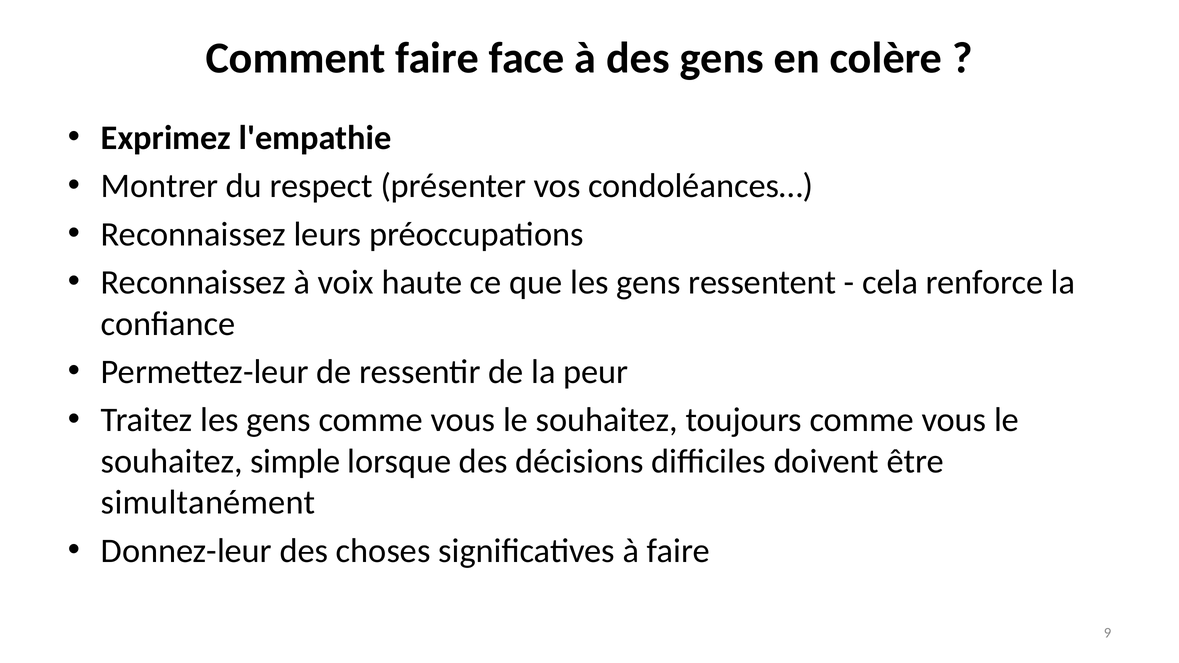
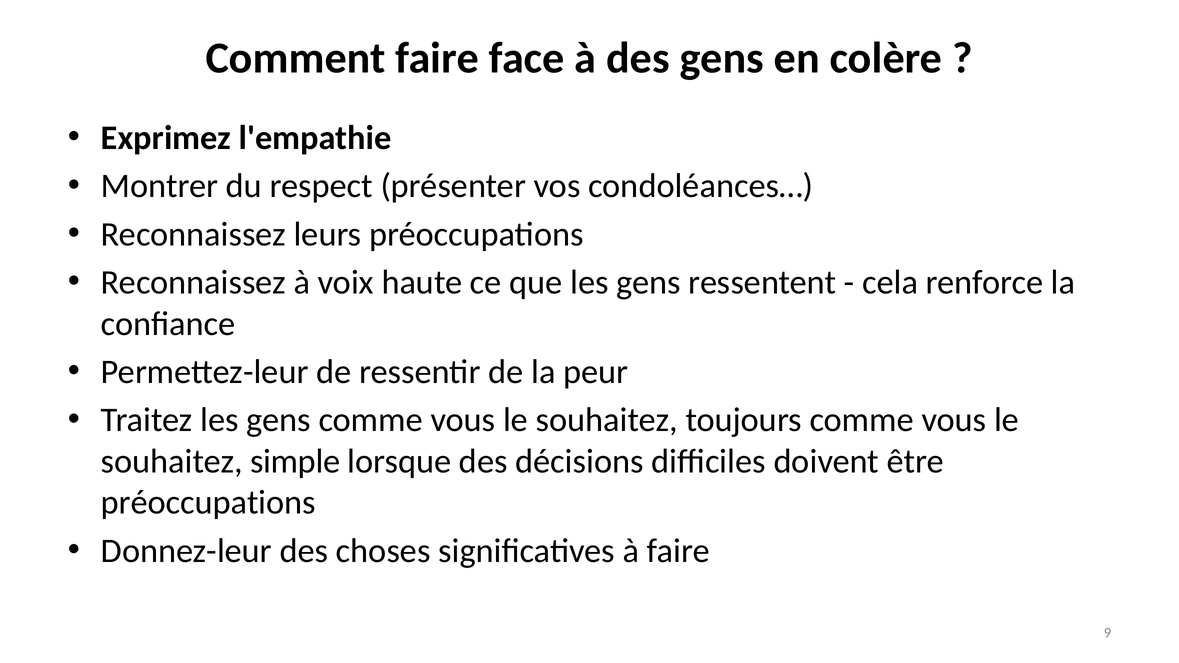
simultanément at (208, 503): simultanément -> préoccupations
